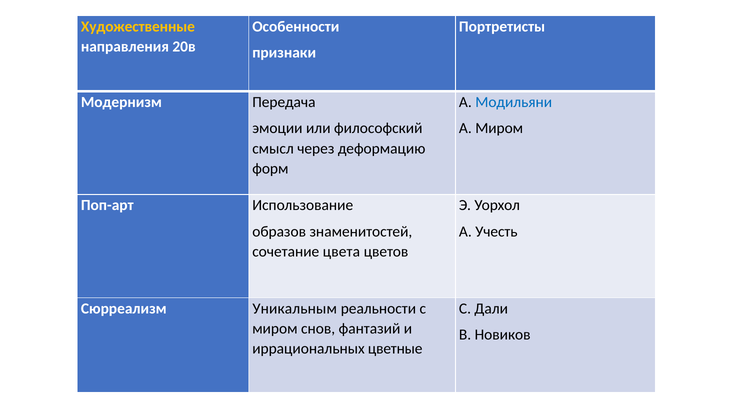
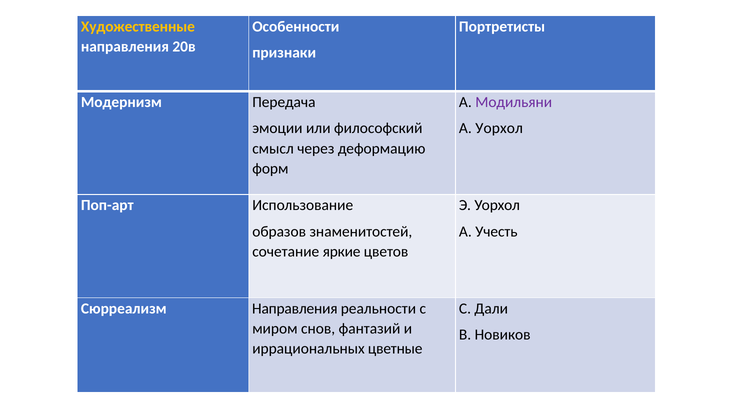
Модильяни colour: blue -> purple
А Миром: Миром -> Уорхол
цвета: цвета -> яркие
Сюрреализм Уникальным: Уникальным -> Направления
